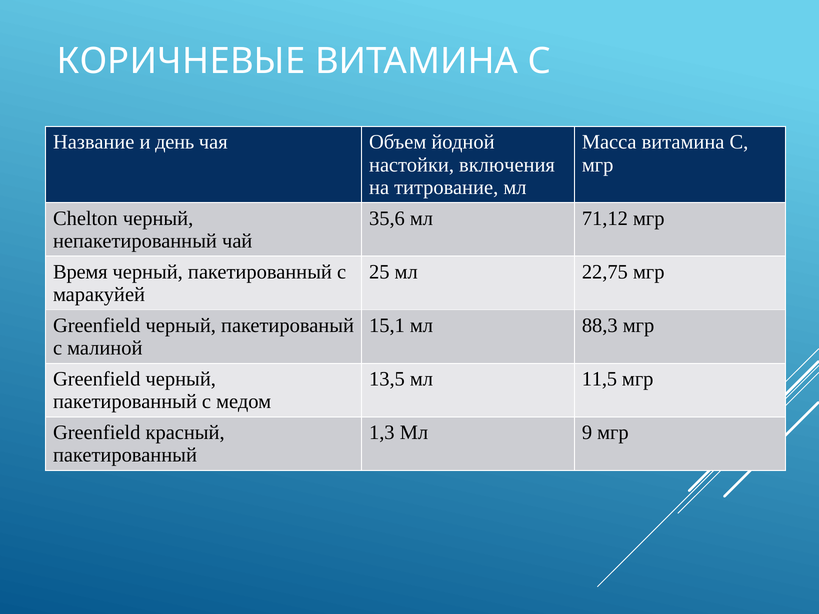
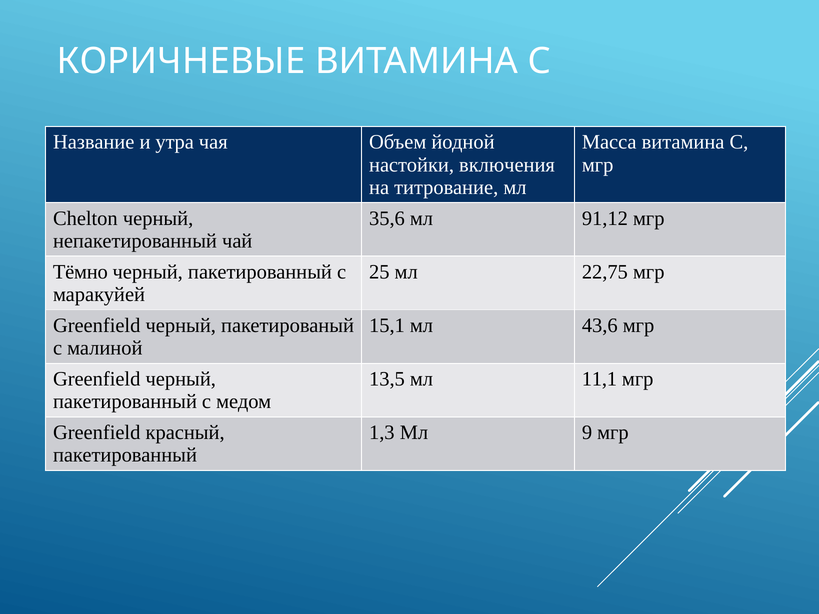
день: день -> утра
71,12: 71,12 -> 91,12
Время: Время -> Тёмно
88,3: 88,3 -> 43,6
11,5: 11,5 -> 11,1
